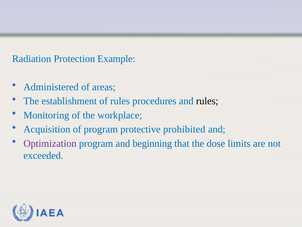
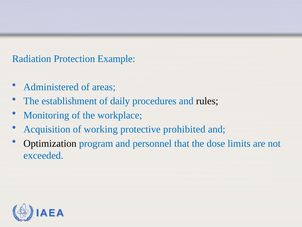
of rules: rules -> daily
of program: program -> working
Optimization colour: purple -> black
beginning: beginning -> personnel
